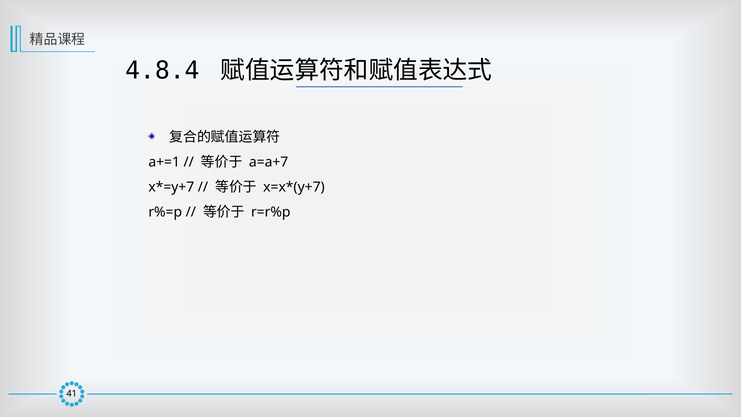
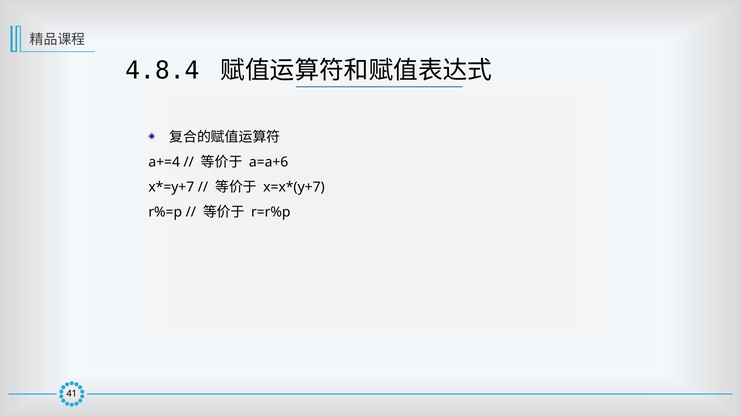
a+=1: a+=1 -> a+=4
a=a+7: a=a+7 -> a=a+6
